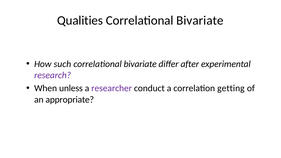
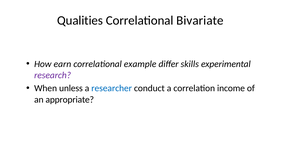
such: such -> earn
bivariate at (140, 64): bivariate -> example
after: after -> skills
researcher colour: purple -> blue
getting: getting -> income
